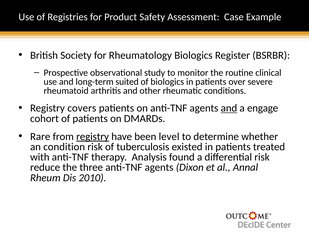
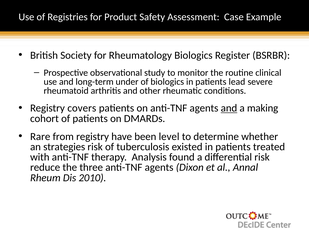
suited: suited -> under
over: over -> lead
engage: engage -> making
registry at (93, 136) underline: present -> none
condition: condition -> strategies
